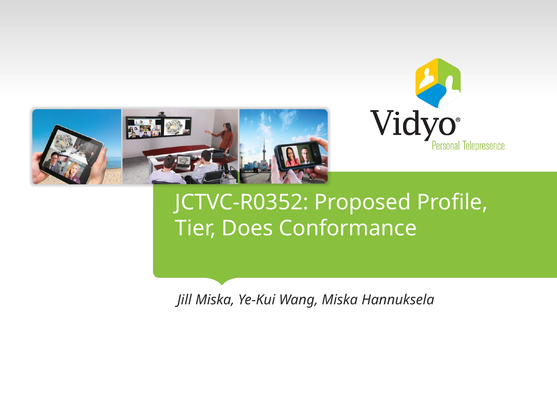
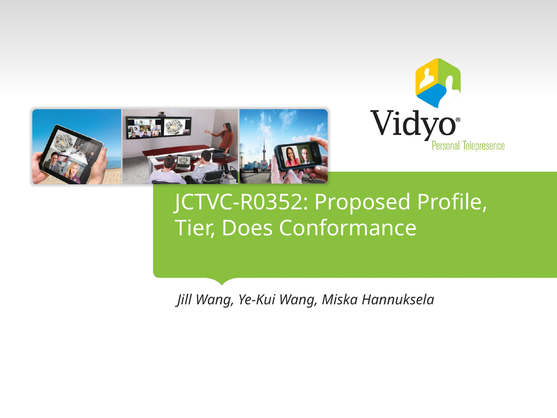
Jill Miska: Miska -> Wang
